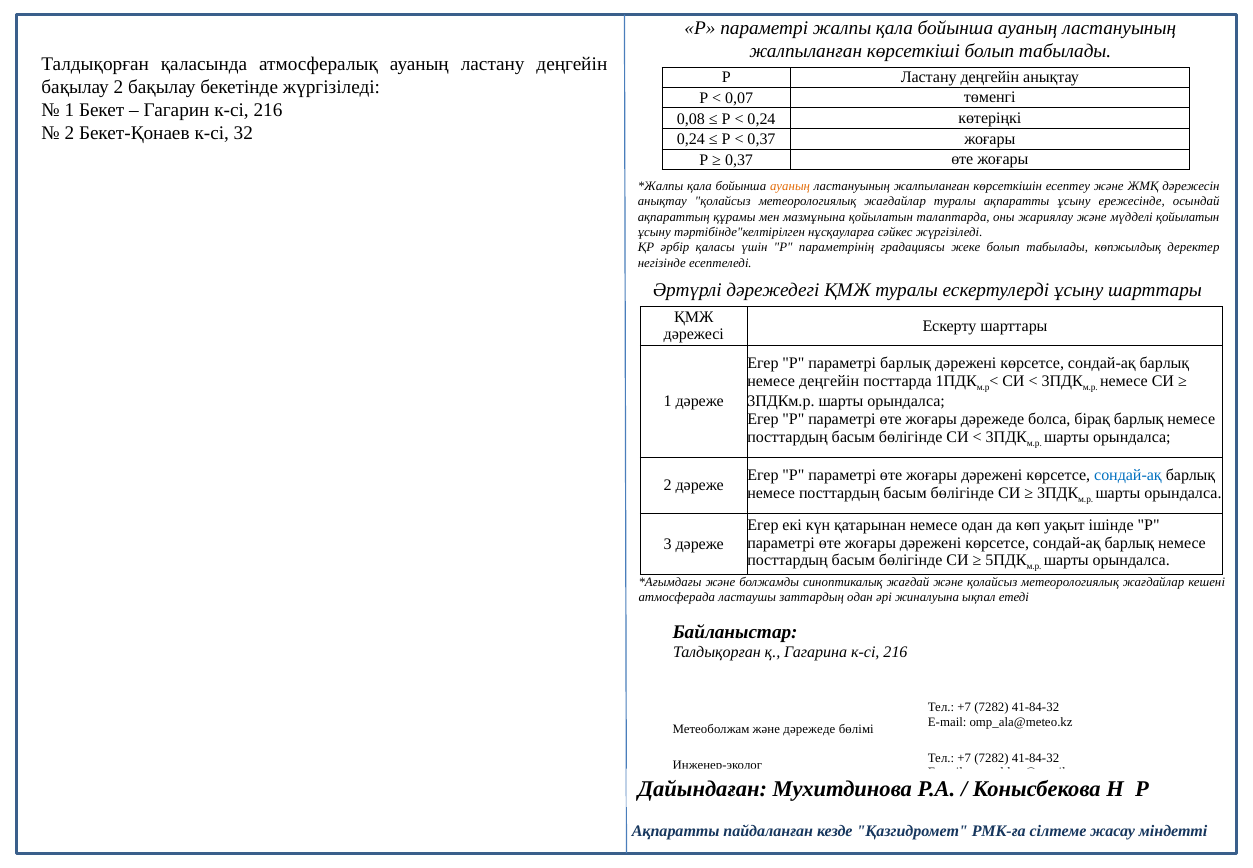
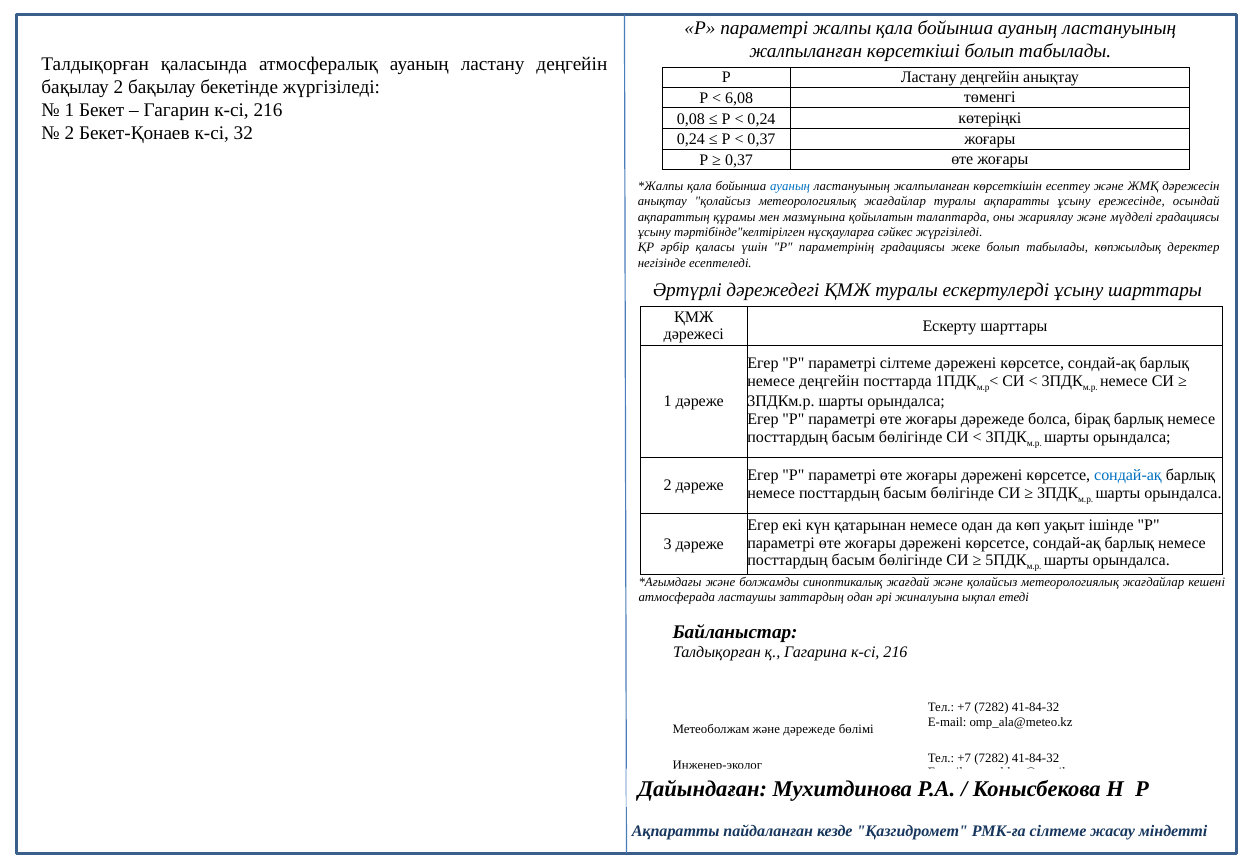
0,07: 0,07 -> 6,08
ауаның at (790, 186) colour: orange -> blue
мүдделі қойылатын: қойылатын -> градациясы
параметрі барлық: барлық -> сілтеме
